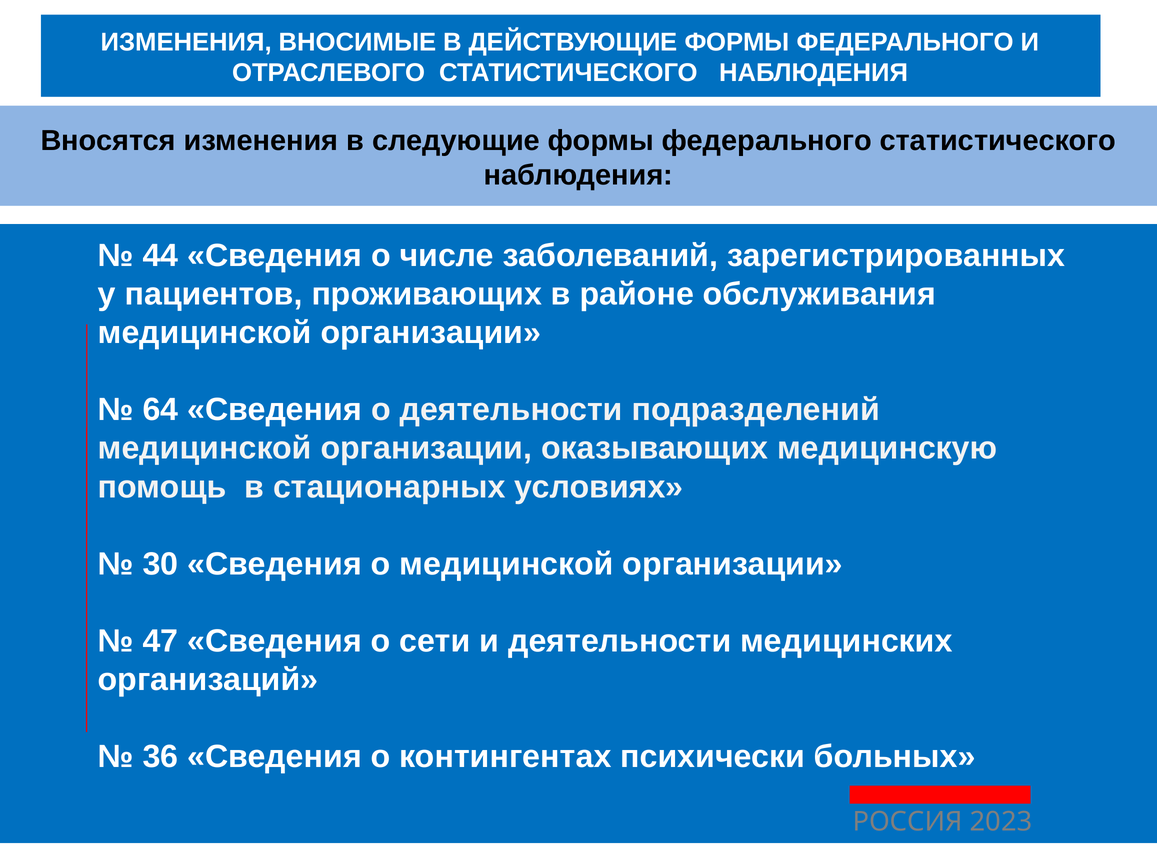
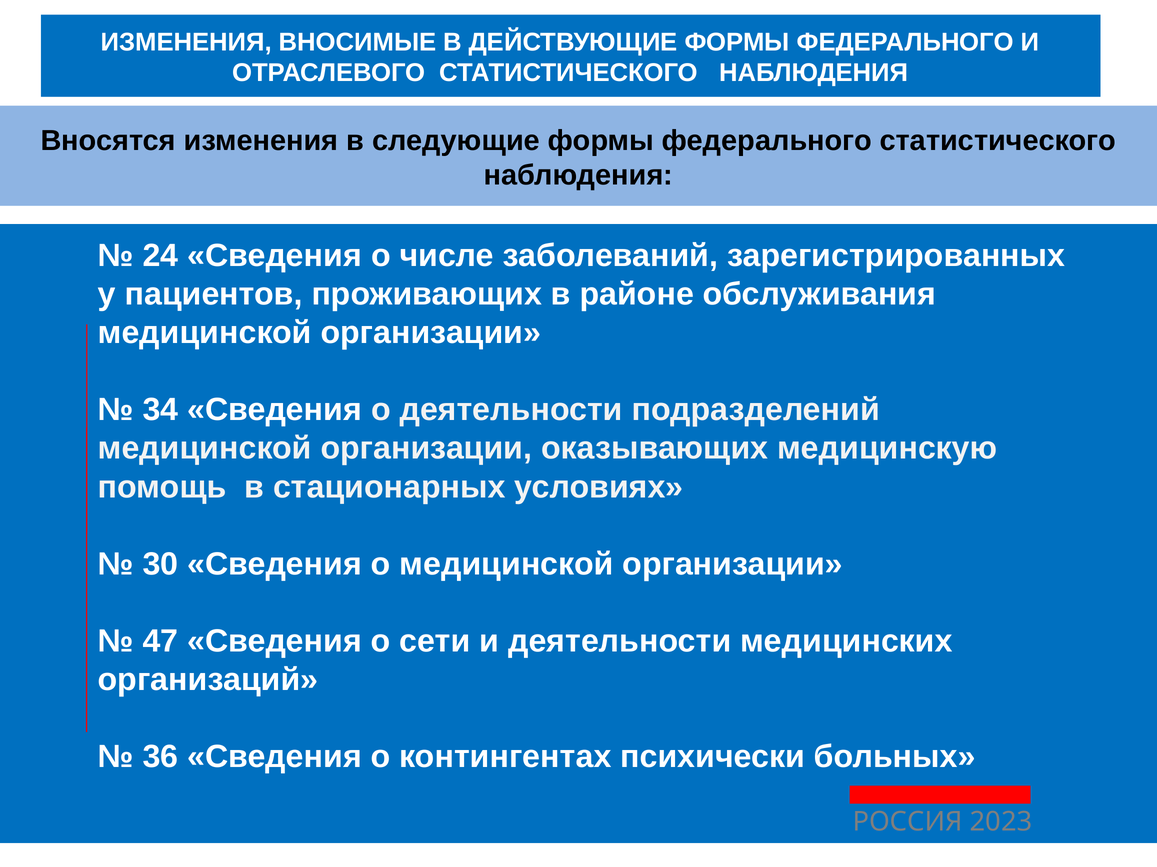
44: 44 -> 24
64: 64 -> 34
